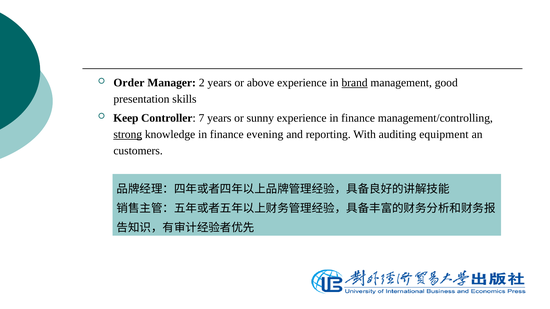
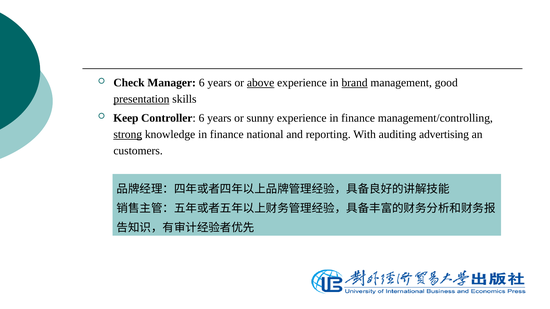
Order: Order -> Check
Manager 2: 2 -> 6
above underline: none -> present
presentation underline: none -> present
Controller 7: 7 -> 6
evening: evening -> national
equipment: equipment -> advertising
